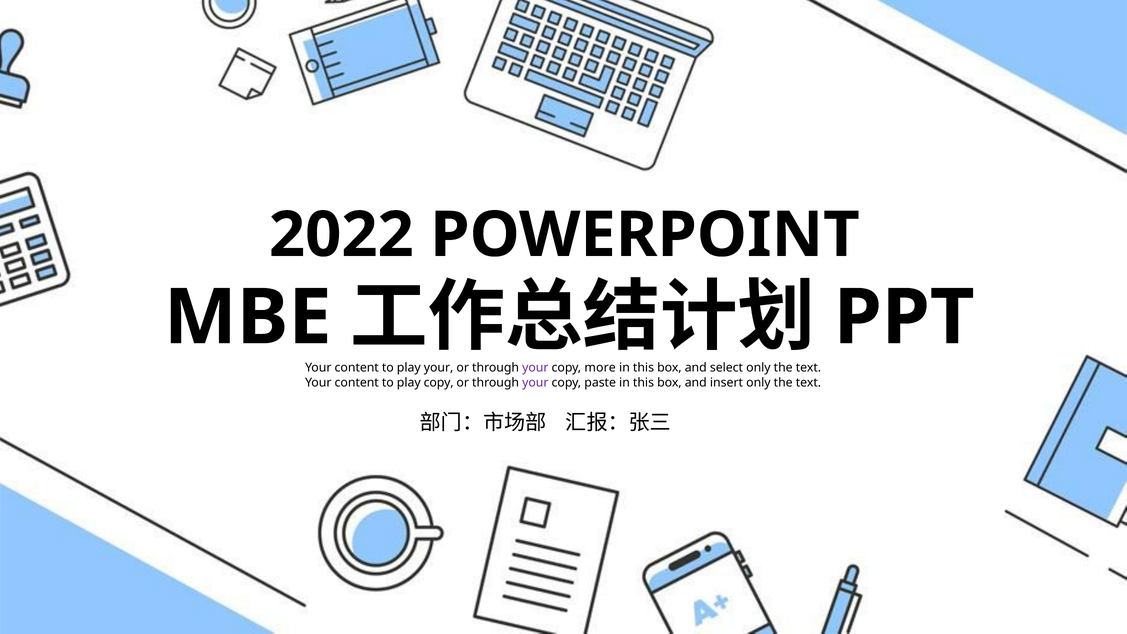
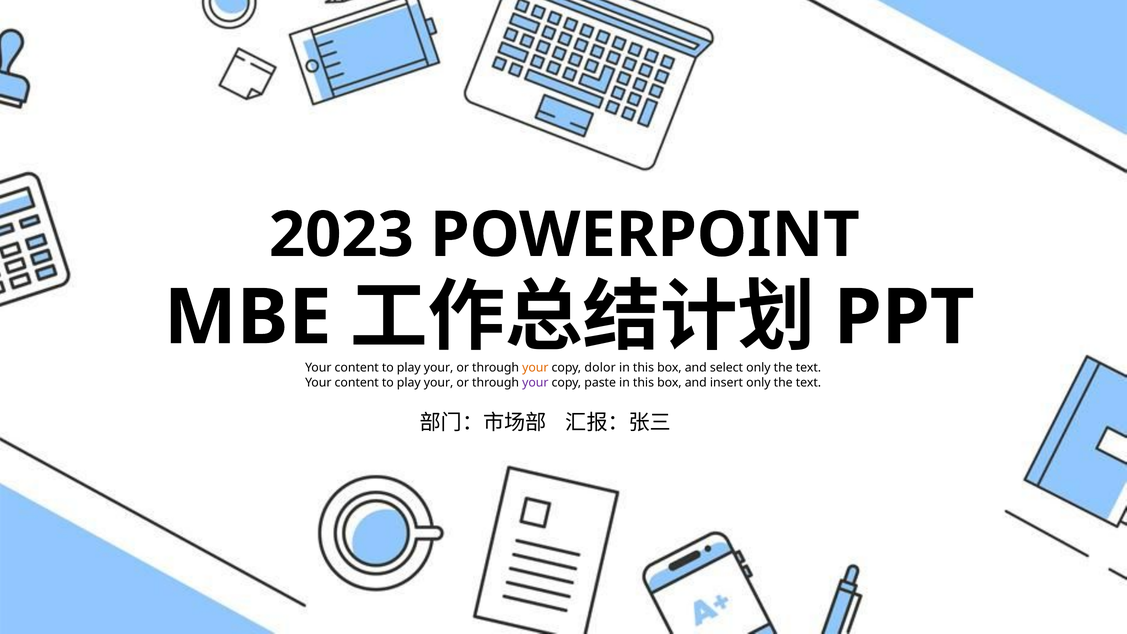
2022: 2022 -> 2023
your at (535, 368) colour: purple -> orange
more: more -> dolor
copy at (439, 383): copy -> your
